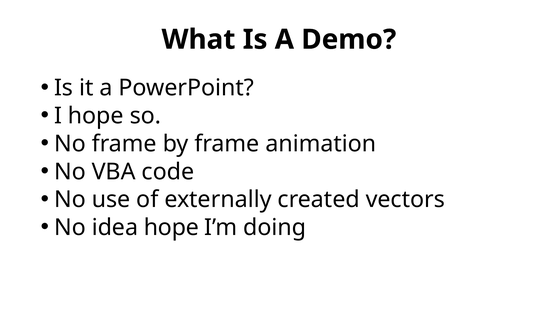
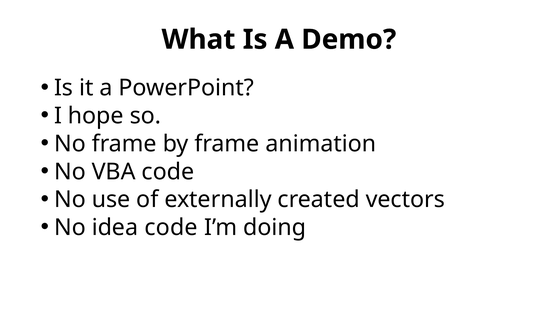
idea hope: hope -> code
